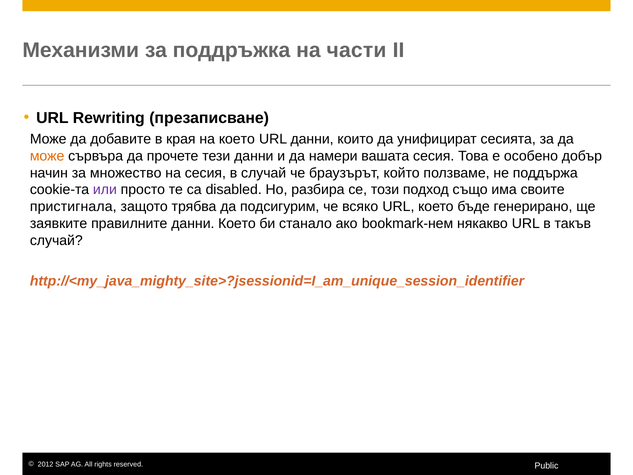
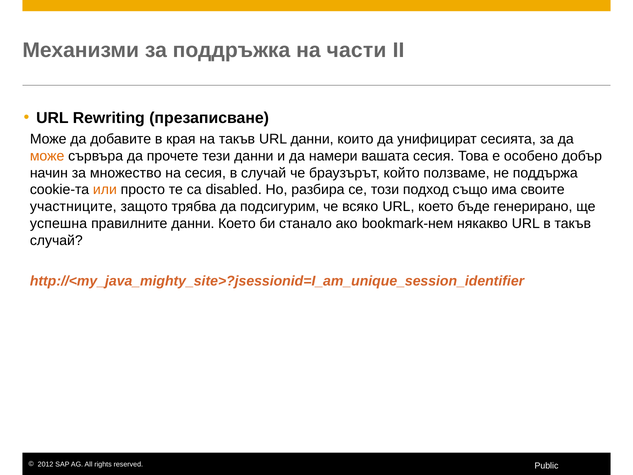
на което: което -> такъв
или colour: purple -> orange
пристигнала: пристигнала -> участниците
заявките: заявките -> успешна
